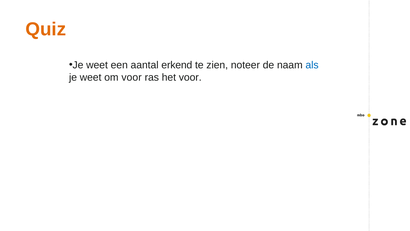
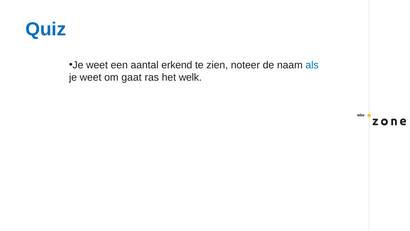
Quiz colour: orange -> blue
om voor: voor -> gaat
het voor: voor -> welk
